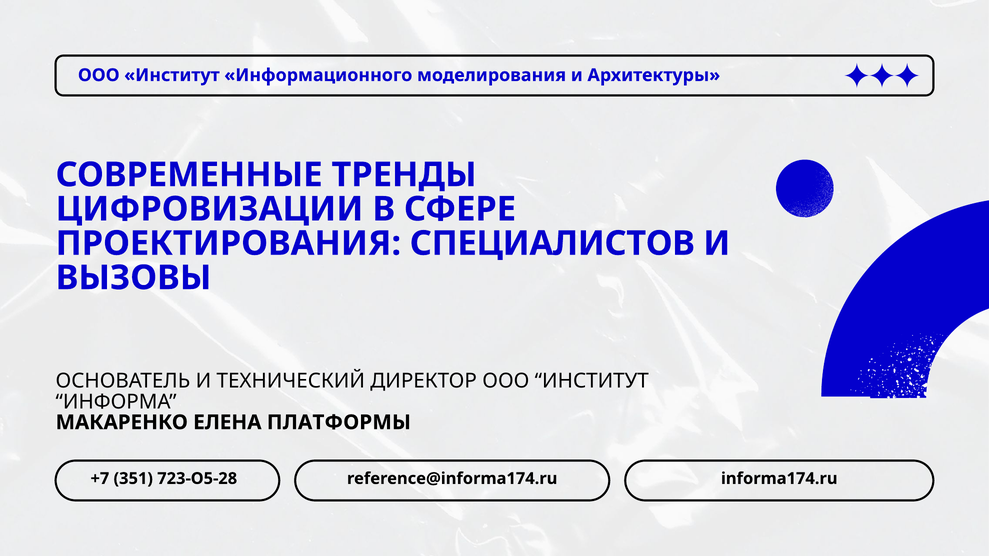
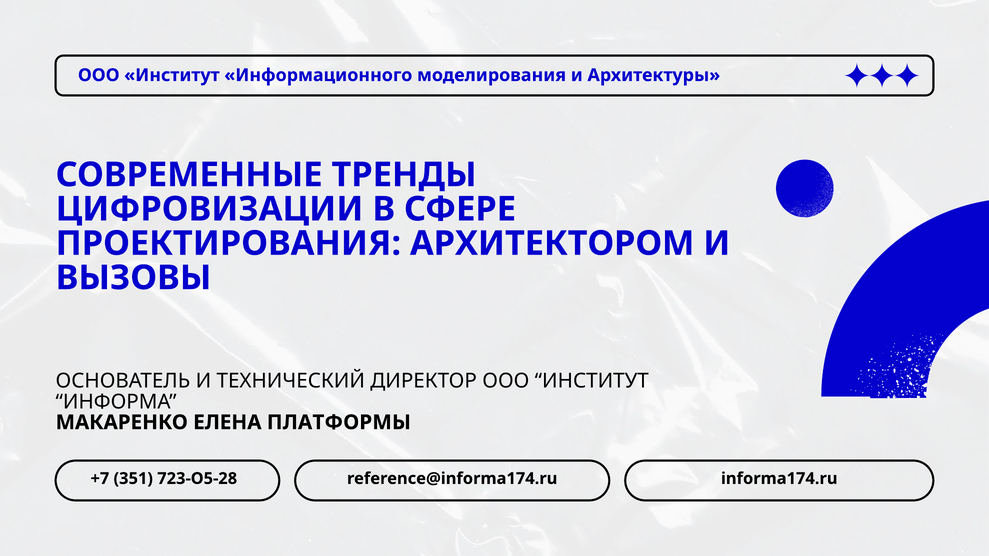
СПЕЦИАЛИСТОВ: СПЕЦИАЛИСТОВ -> АРХИТЕКТОРОМ
